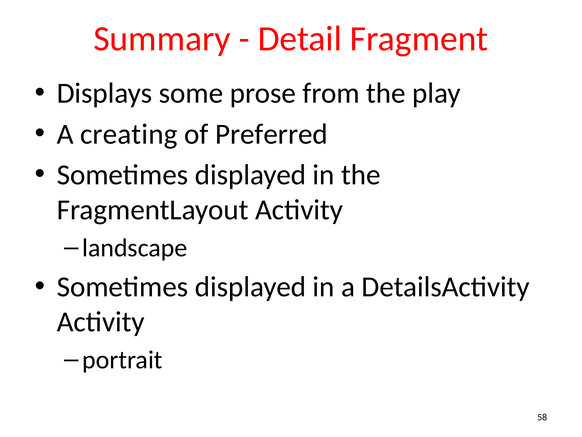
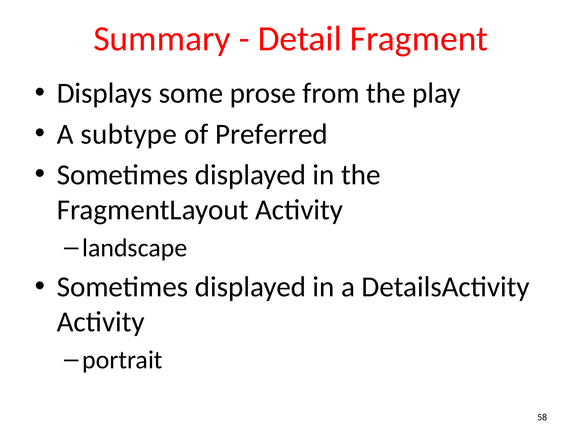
creating: creating -> subtype
